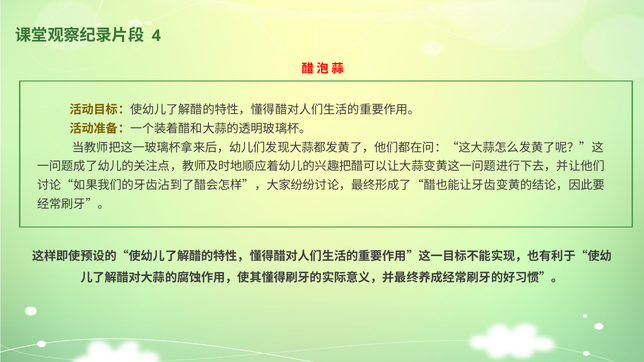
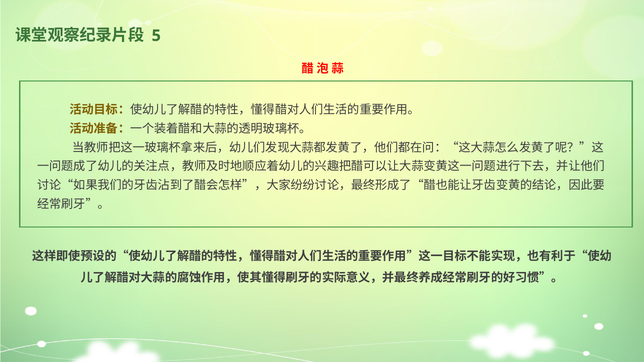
4: 4 -> 5
